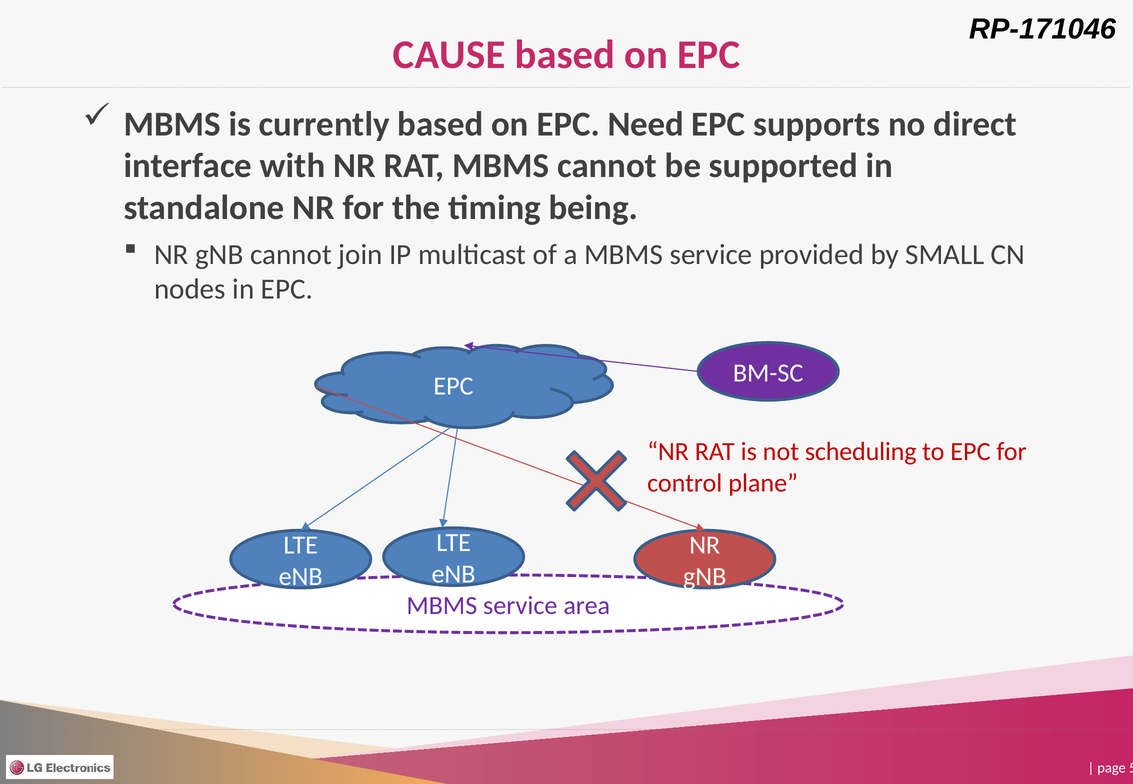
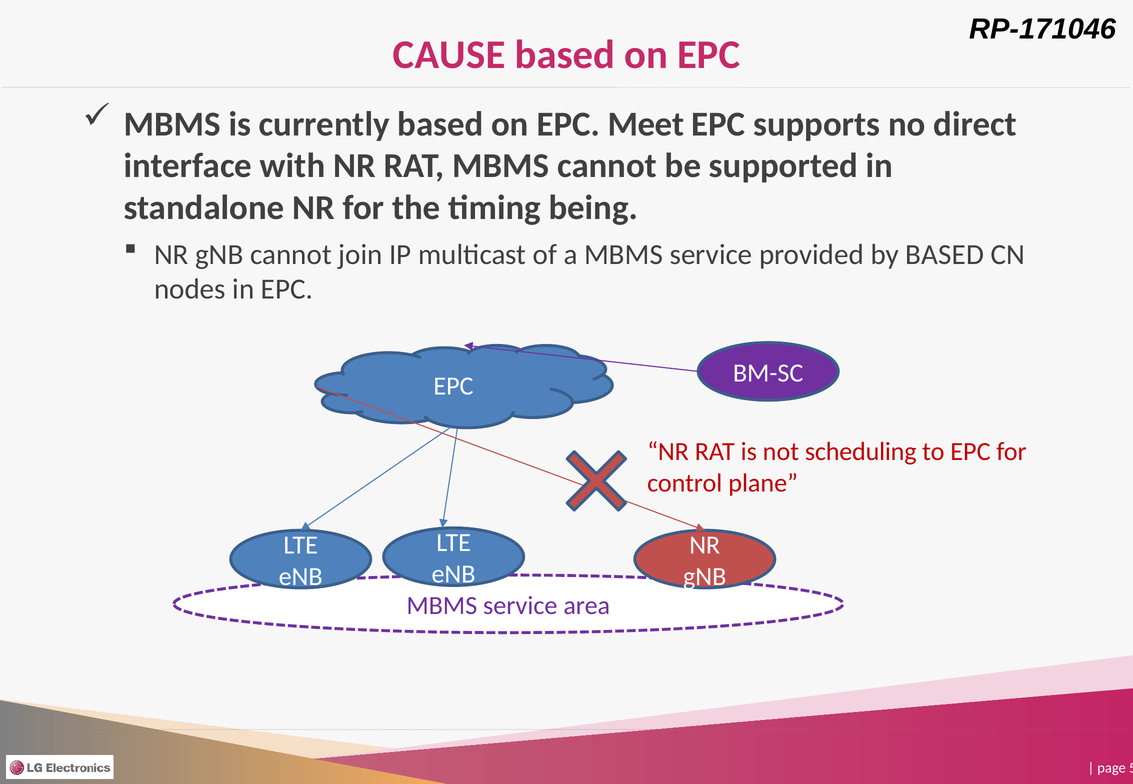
Need: Need -> Meet
by SMALL: SMALL -> BASED
